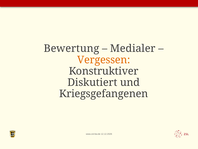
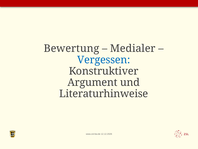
Vergessen colour: orange -> blue
Diskutiert: Diskutiert -> Argument
Kriegsgefangenen: Kriegsgefangenen -> Literaturhinweise
